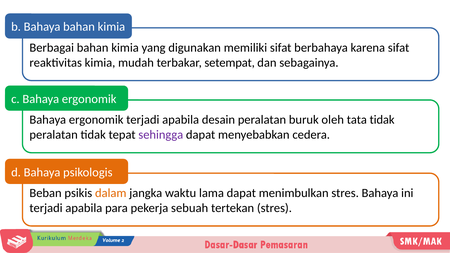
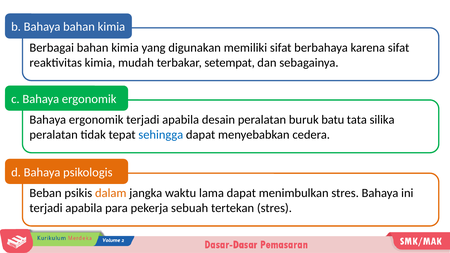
oleh: oleh -> batu
tata tidak: tidak -> silika
sehingga colour: purple -> blue
